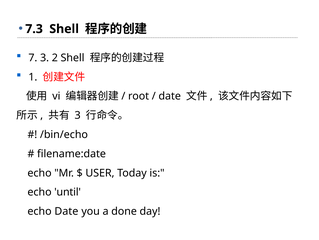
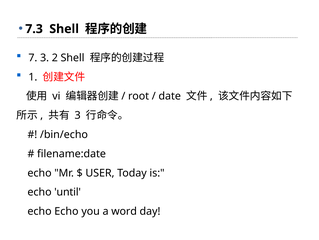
echo Date: Date -> Echo
done: done -> word
